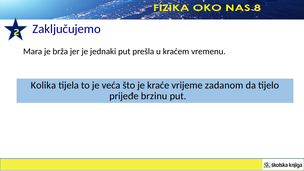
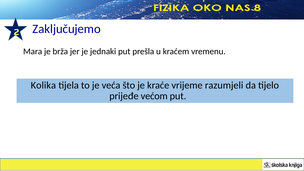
zadanom: zadanom -> razumjeli
brzinu: brzinu -> većom
